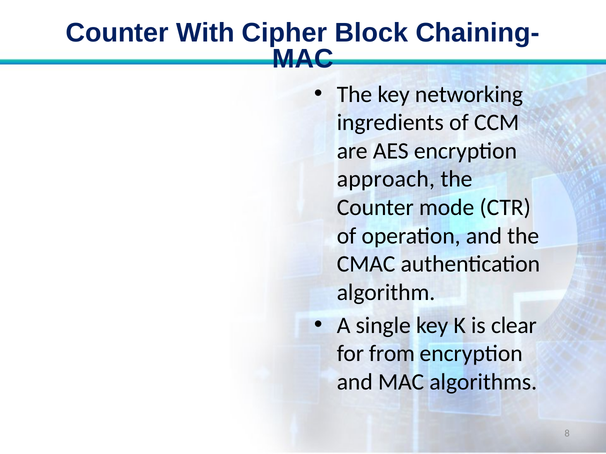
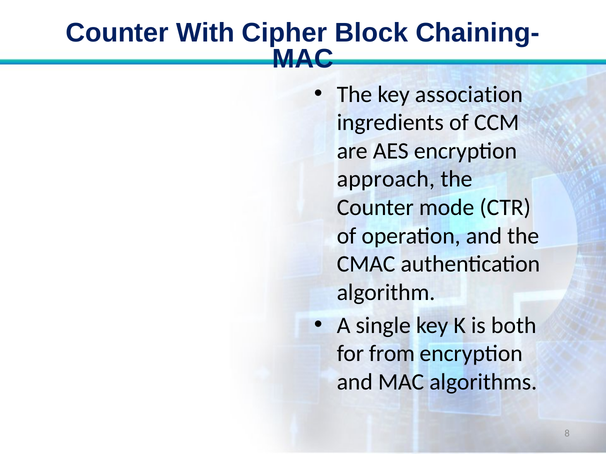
networking: networking -> association
clear: clear -> both
